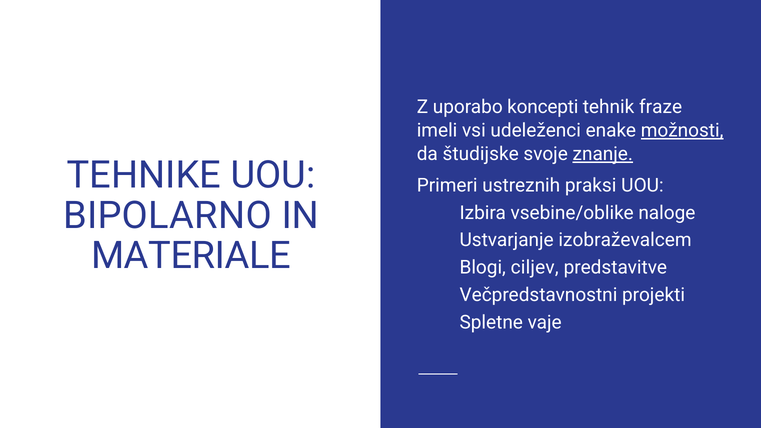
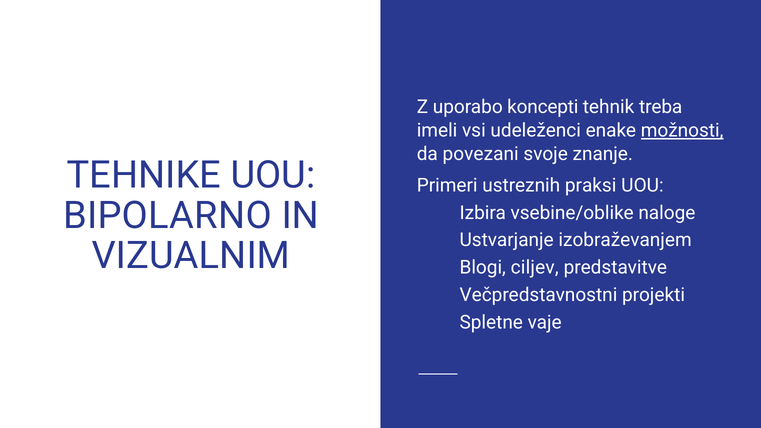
fraze: fraze -> treba
študijske: študijske -> povezani
znanje underline: present -> none
izobraževalcem: izobraževalcem -> izobraževanjem
MATERIALE: MATERIALE -> VIZUALNIM
